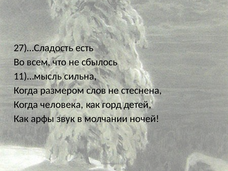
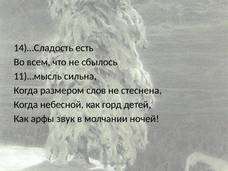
27)…Сладость: 27)…Сладость -> 14)…Сладость
человека: человека -> небесной
